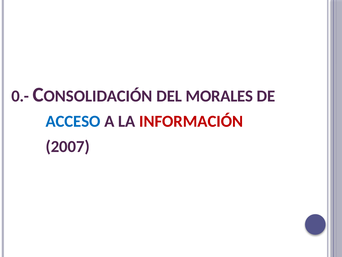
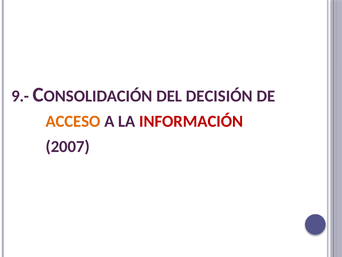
0.-: 0.- -> 9.-
MORALES: MORALES -> DECISIÓN
ACCESO colour: blue -> orange
